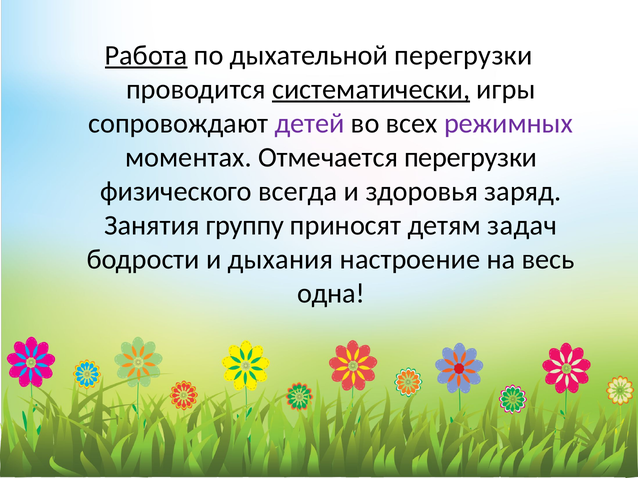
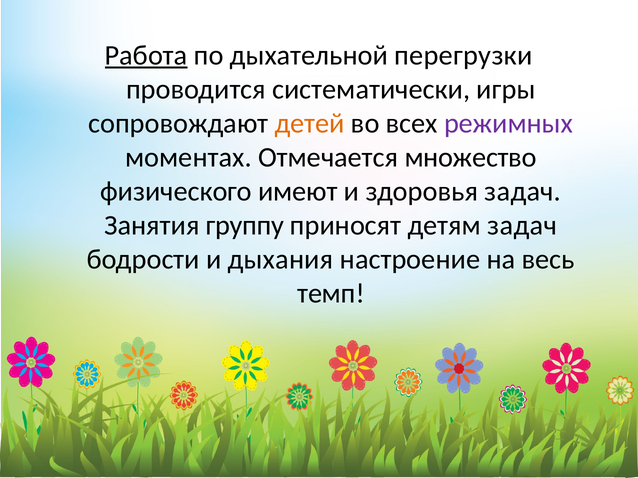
систематически underline: present -> none
детей colour: purple -> orange
Отмечается перегрузки: перегрузки -> множество
всегда: всегда -> имеют
здоровья заряд: заряд -> задач
одна: одна -> темп
